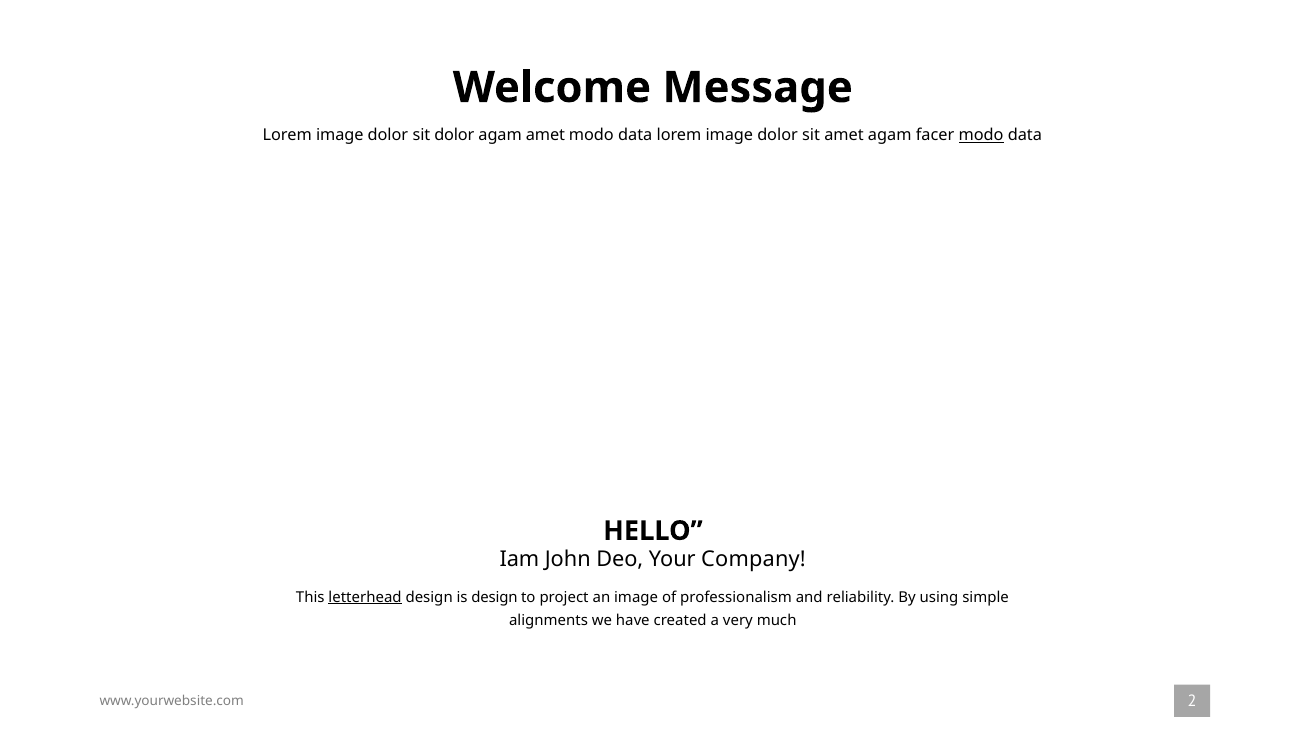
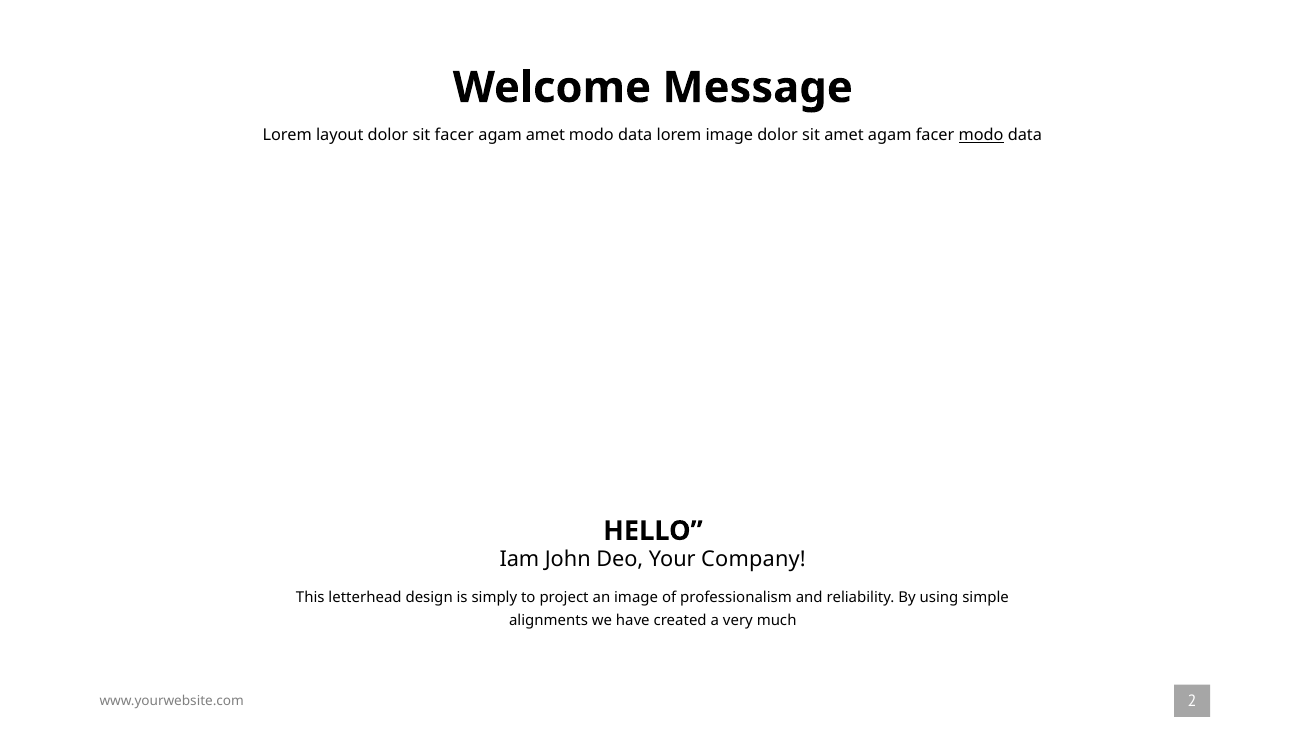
image at (340, 135): image -> layout
sit dolor: dolor -> facer
letterhead underline: present -> none
is design: design -> simply
